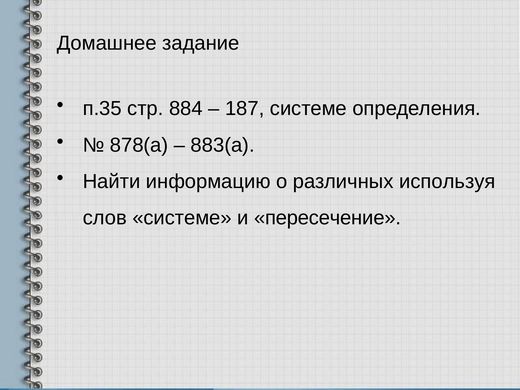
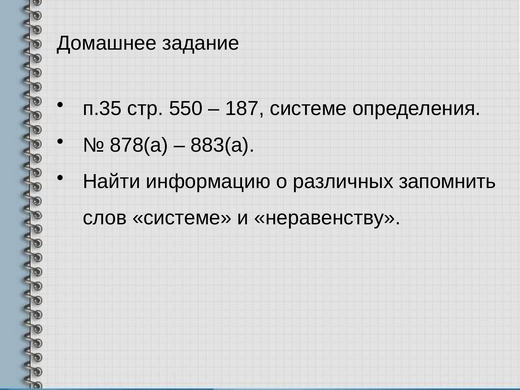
884: 884 -> 550
используя: используя -> запомнить
пересечение: пересечение -> неравенству
